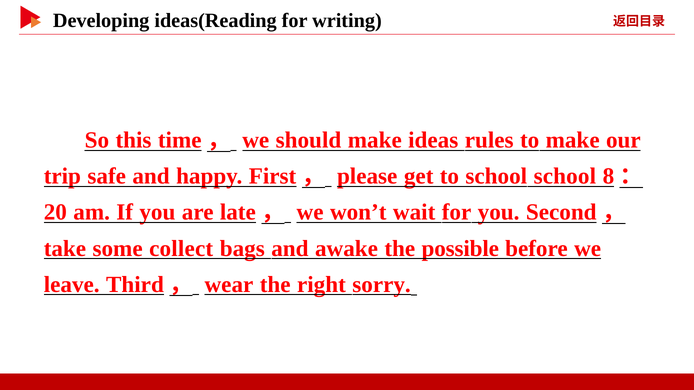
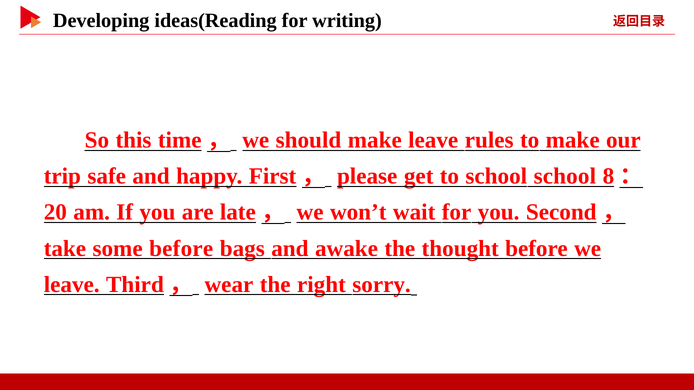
make ideas: ideas -> leave
some collect: collect -> before
possible: possible -> thought
